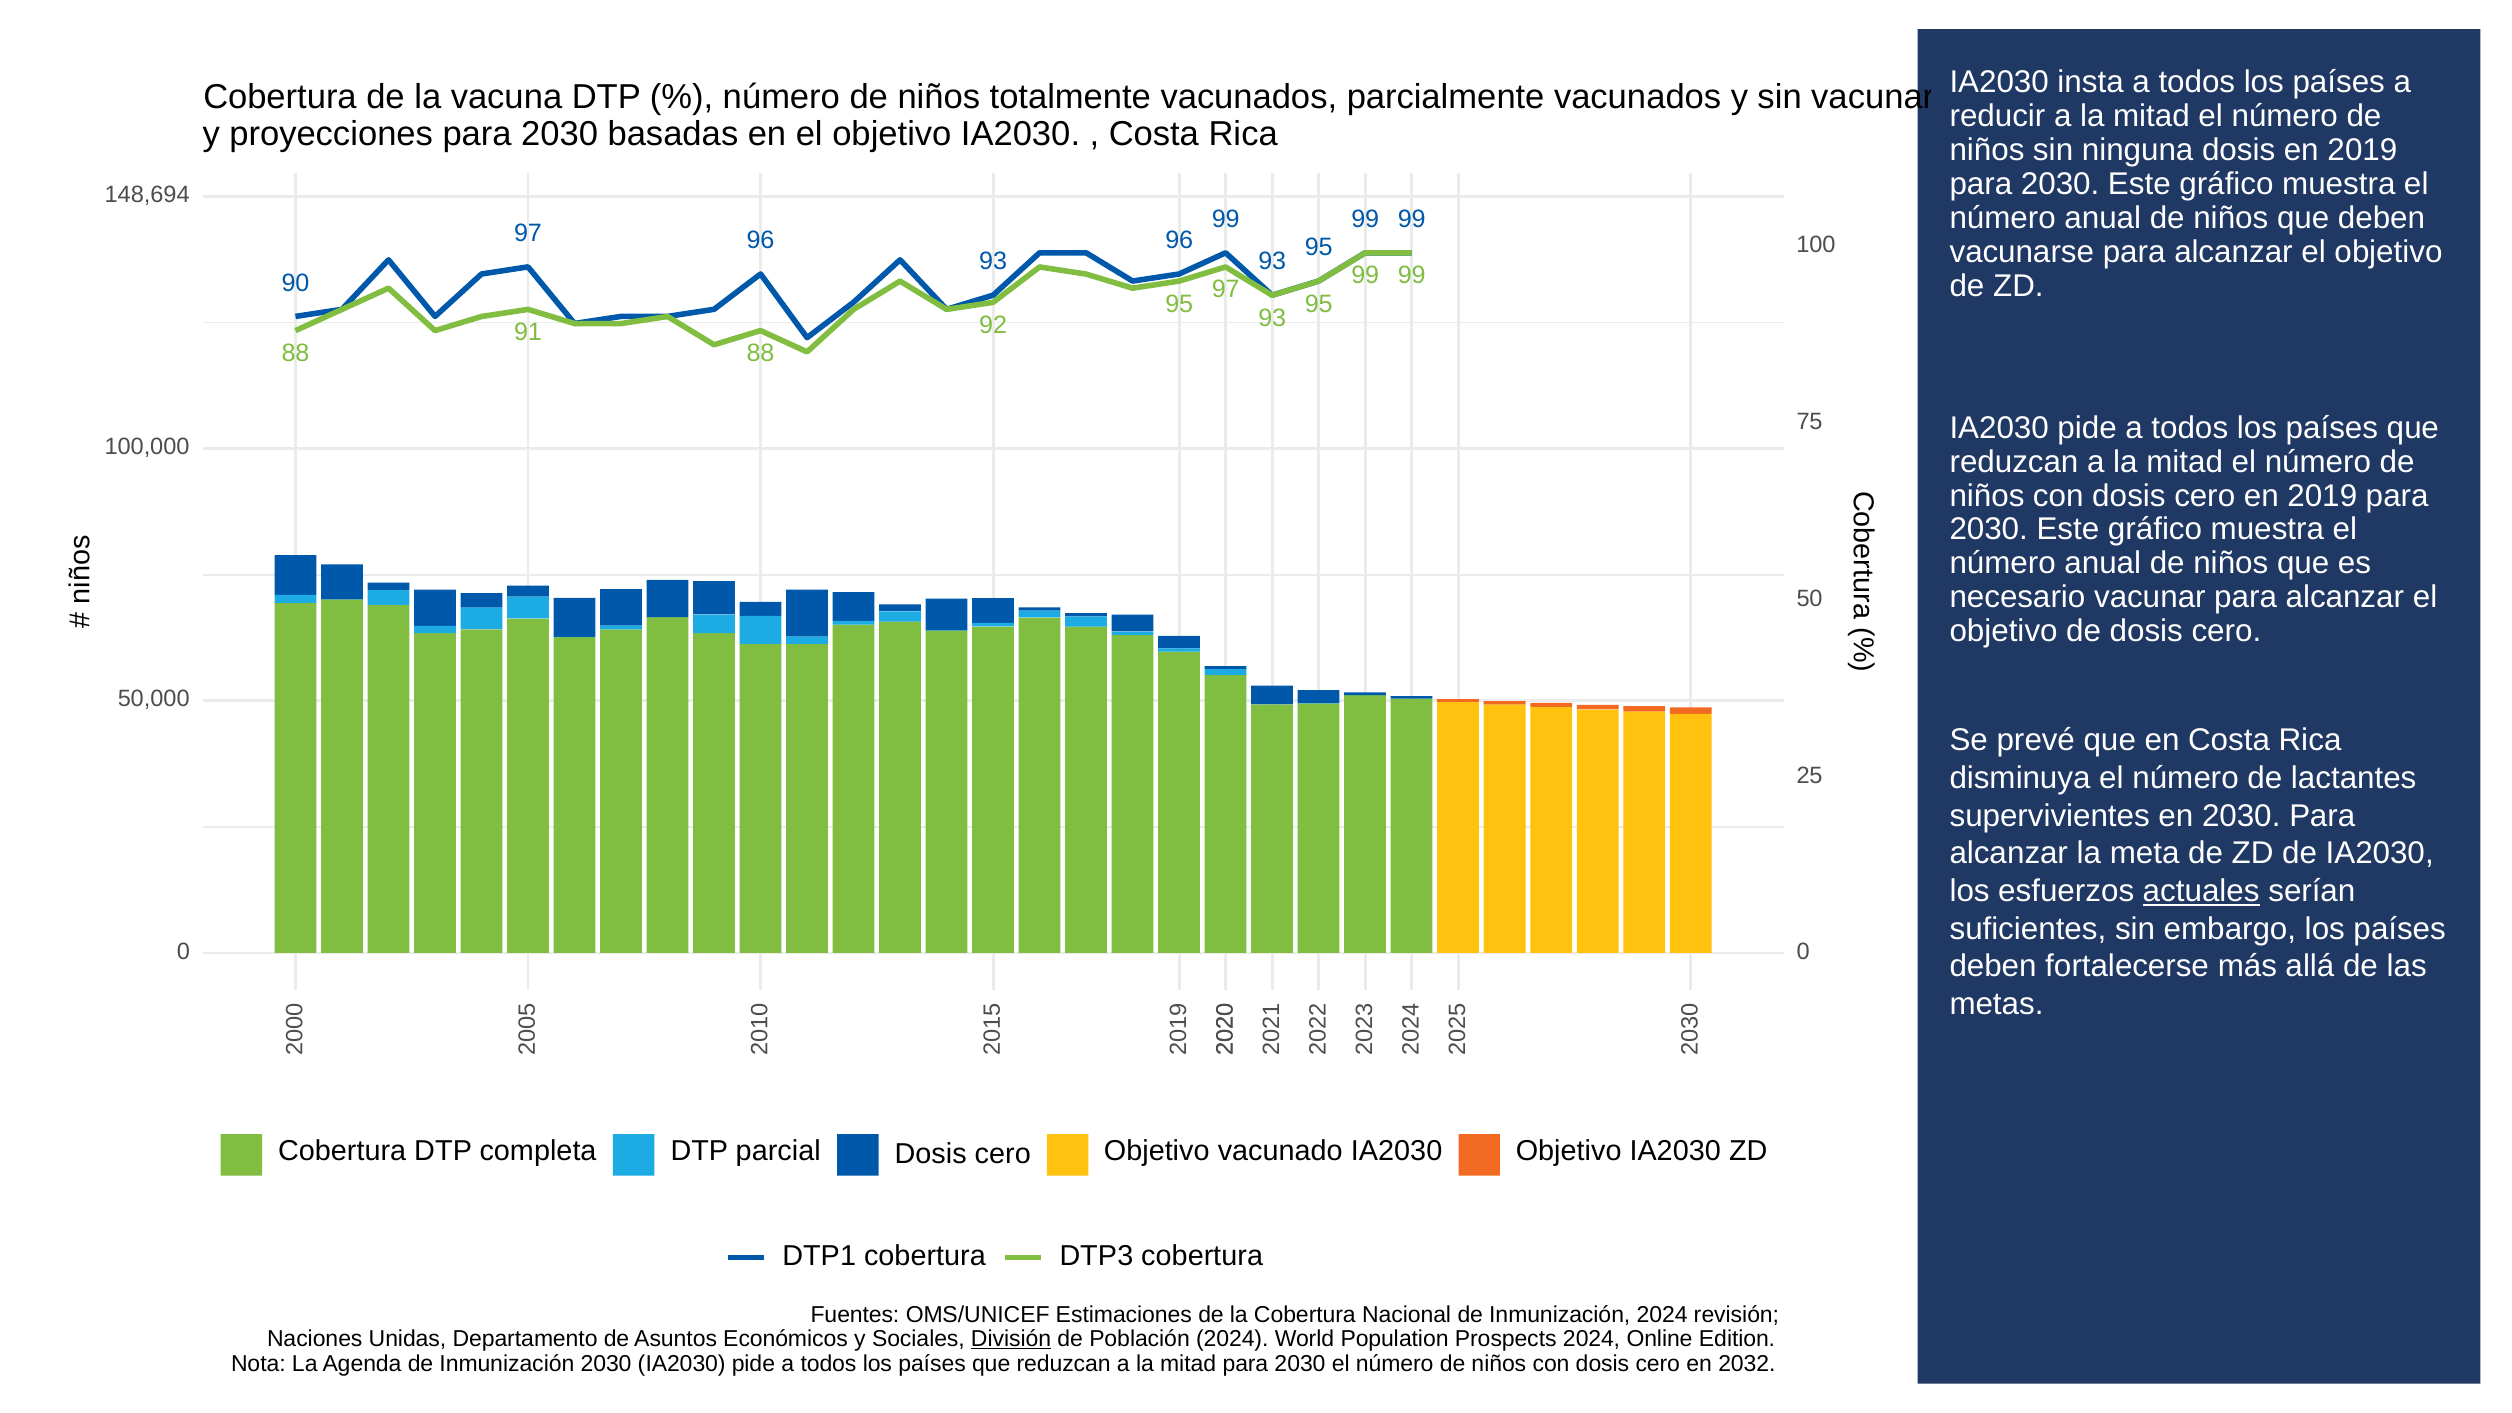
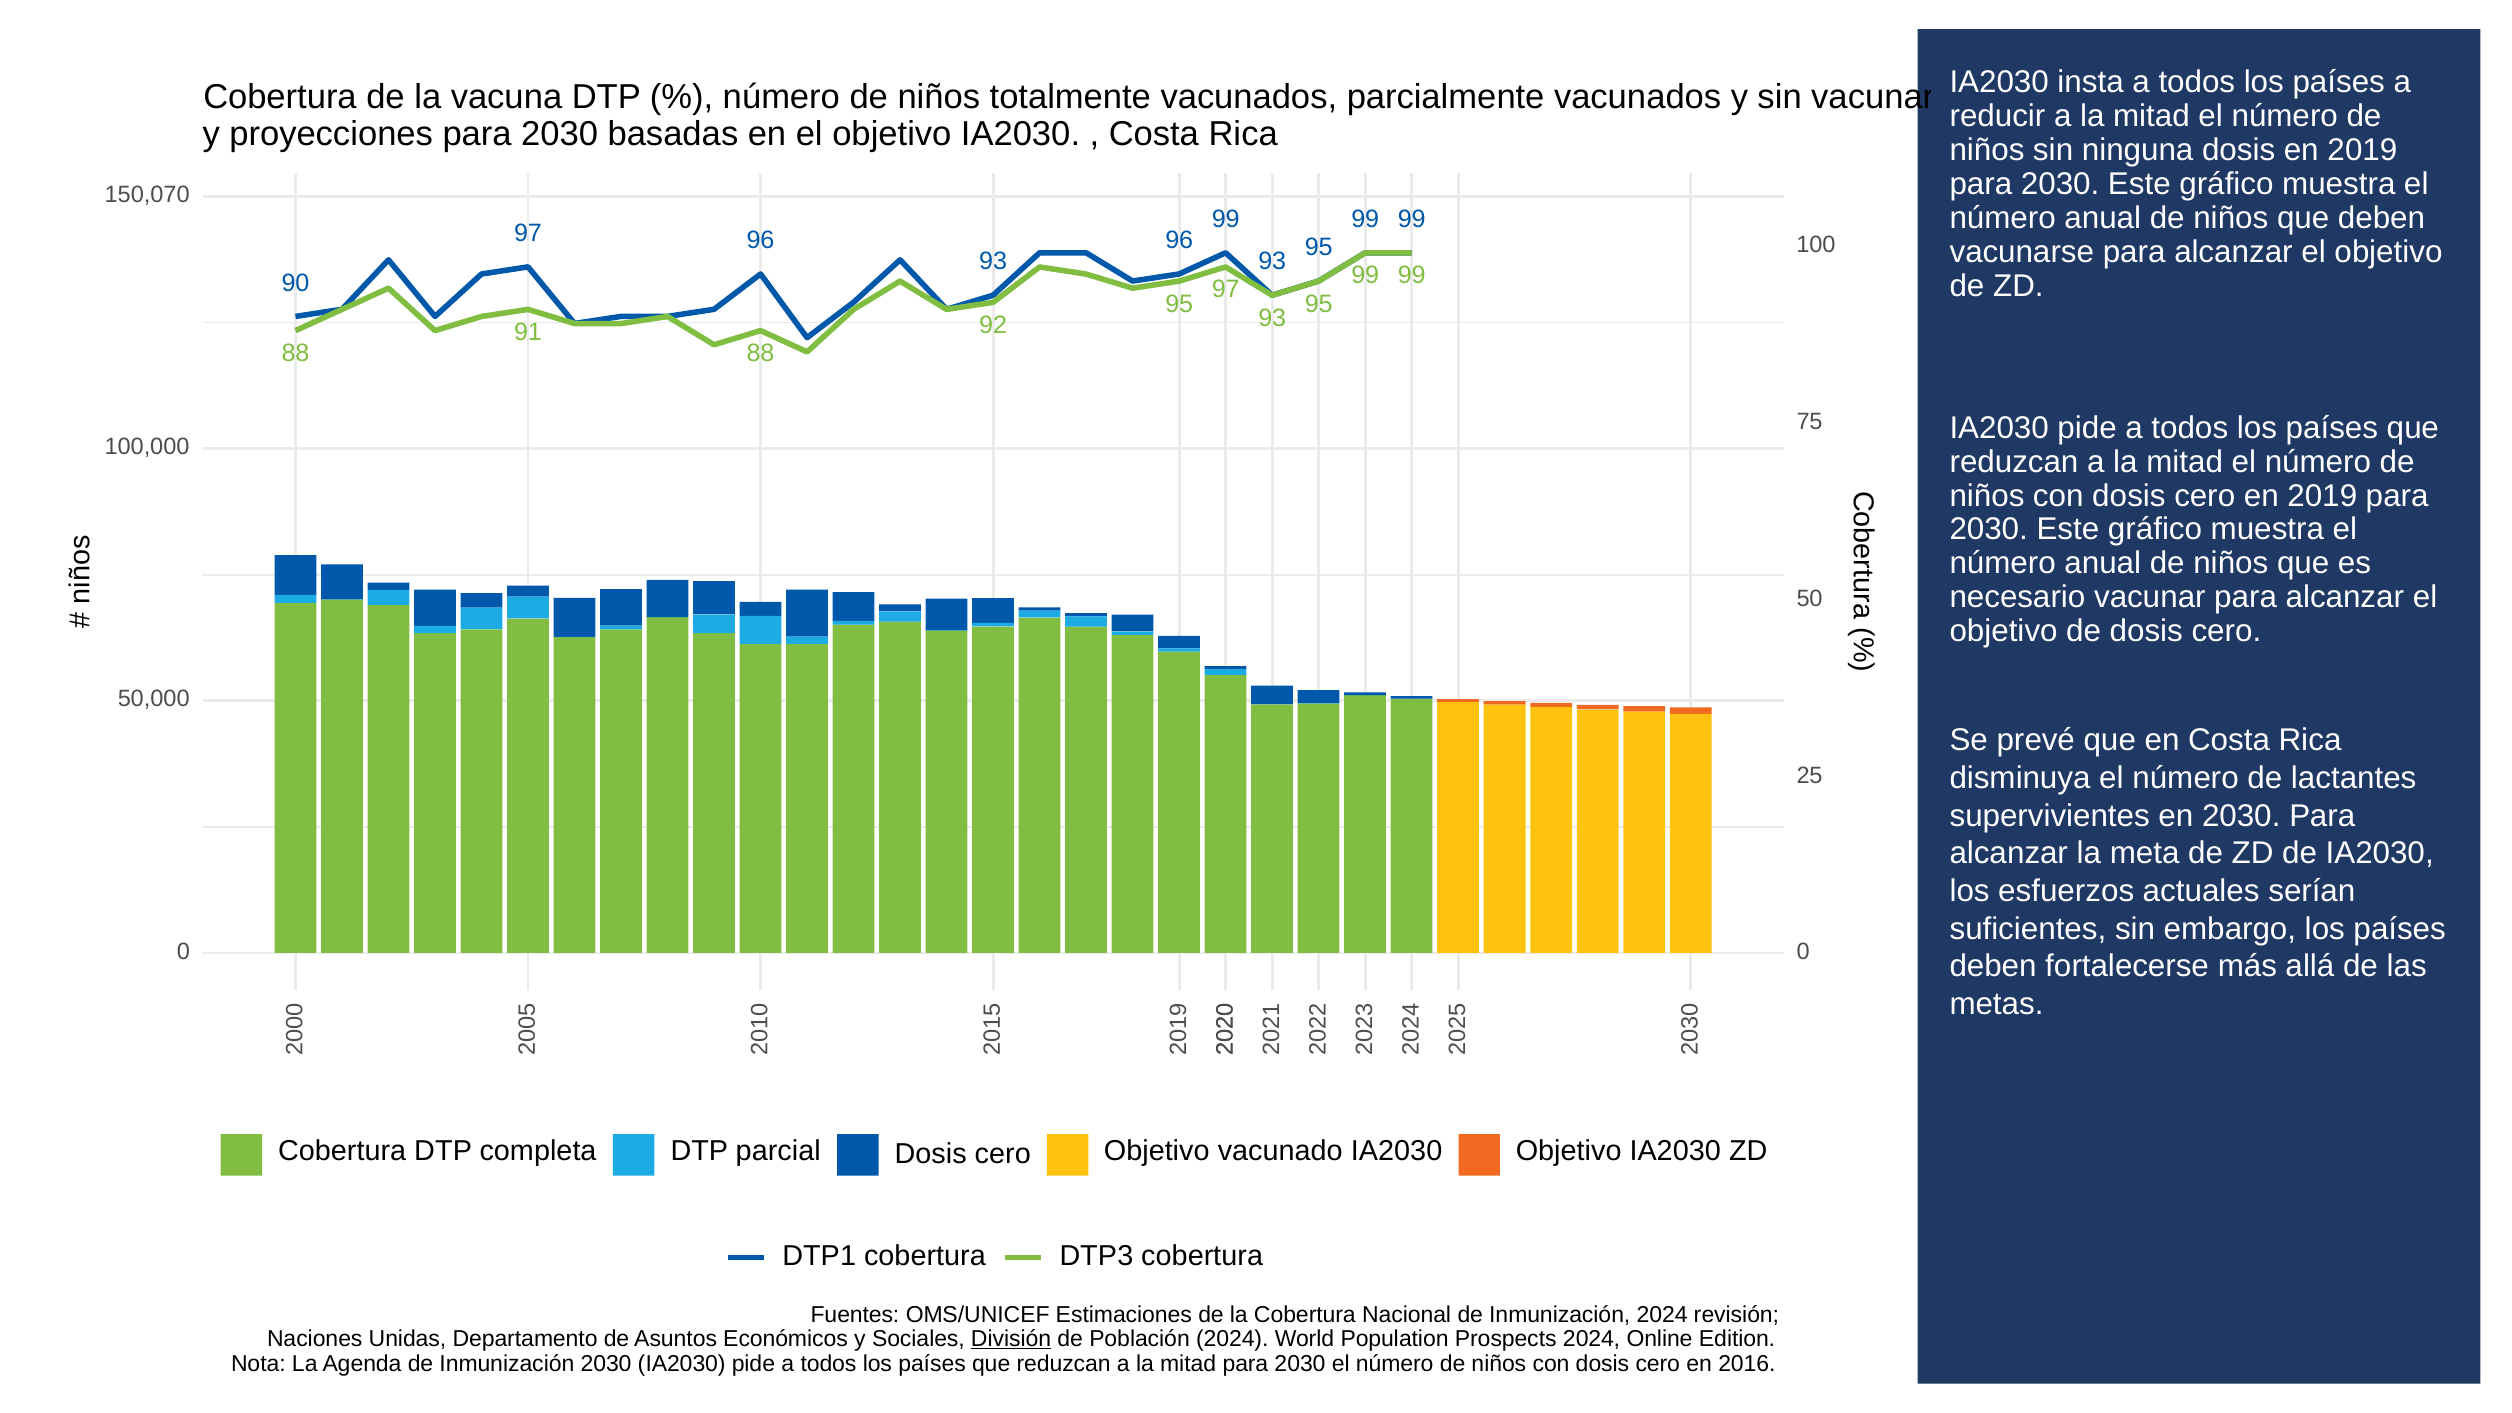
148,694: 148,694 -> 150,070
actuales underline: present -> none
2032: 2032 -> 2016
